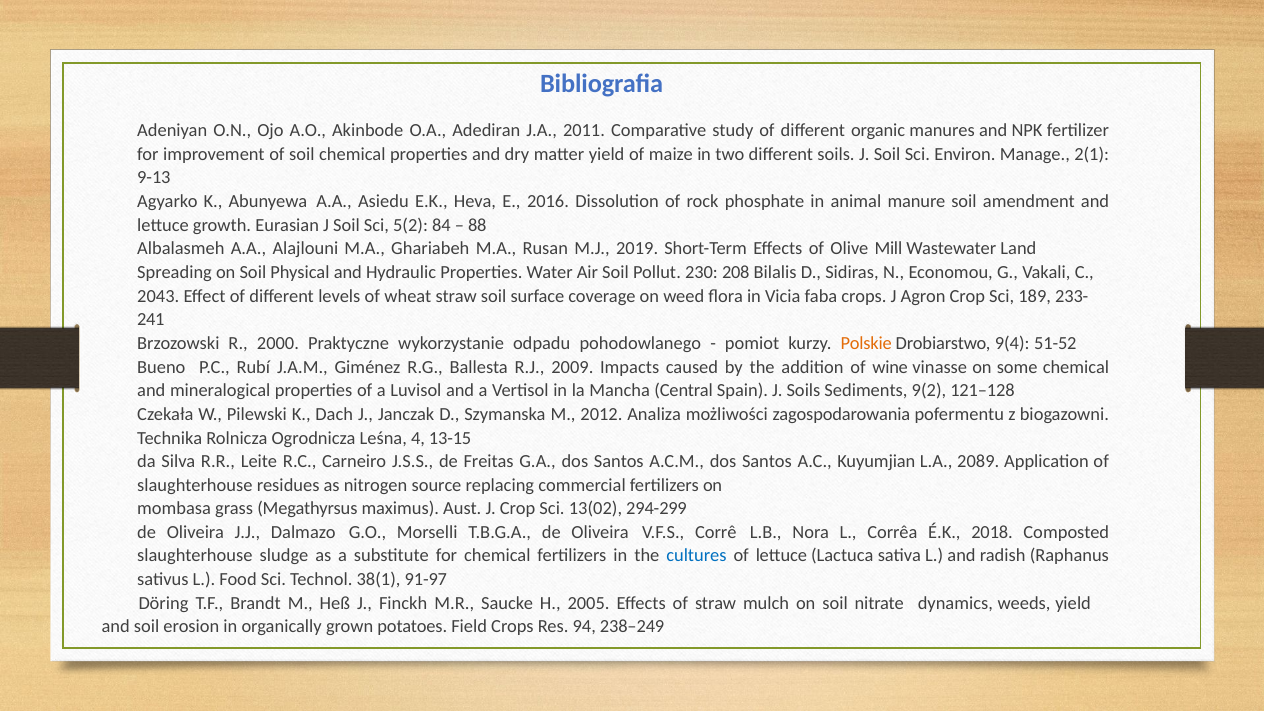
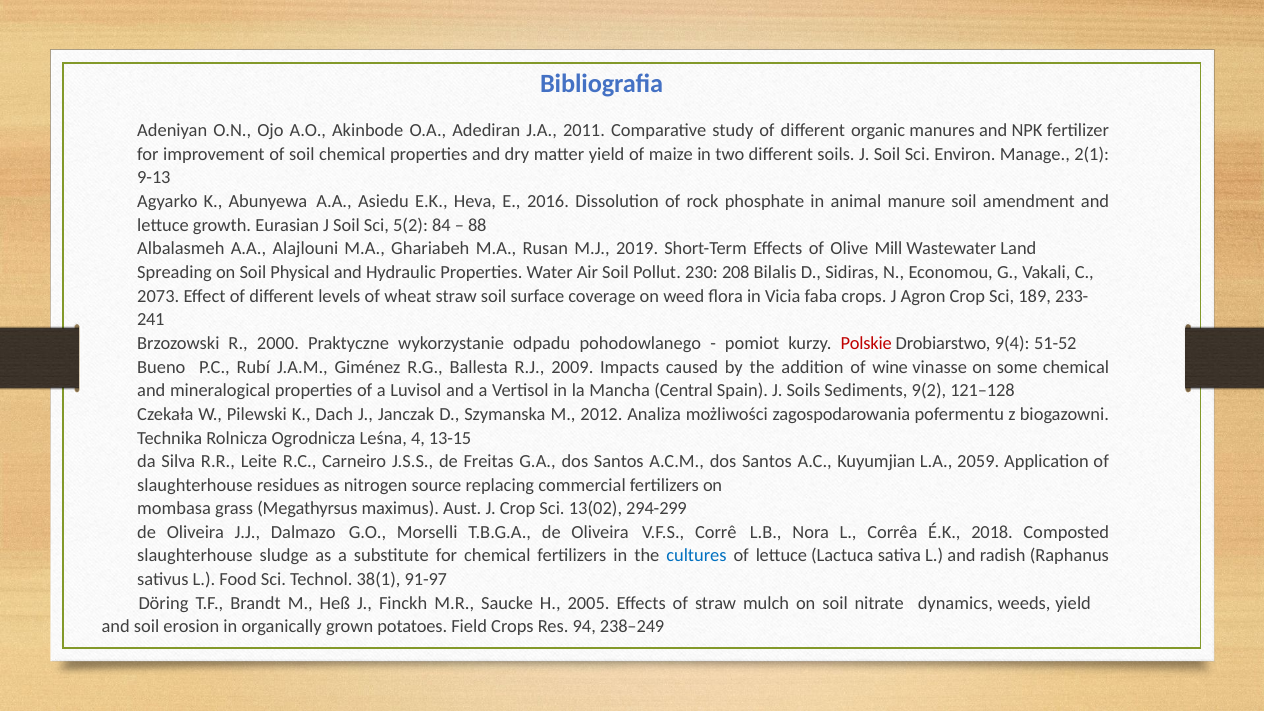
2043: 2043 -> 2073
Polskie colour: orange -> red
2089: 2089 -> 2059
